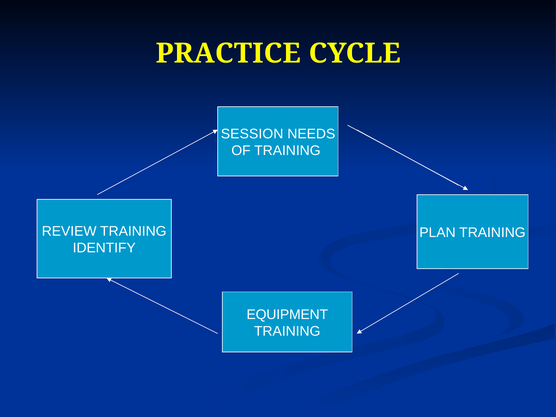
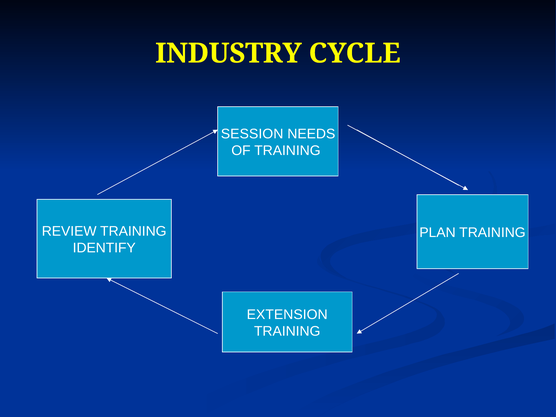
PRACTICE: PRACTICE -> INDUSTRY
EQUIPMENT: EQUIPMENT -> EXTENSION
